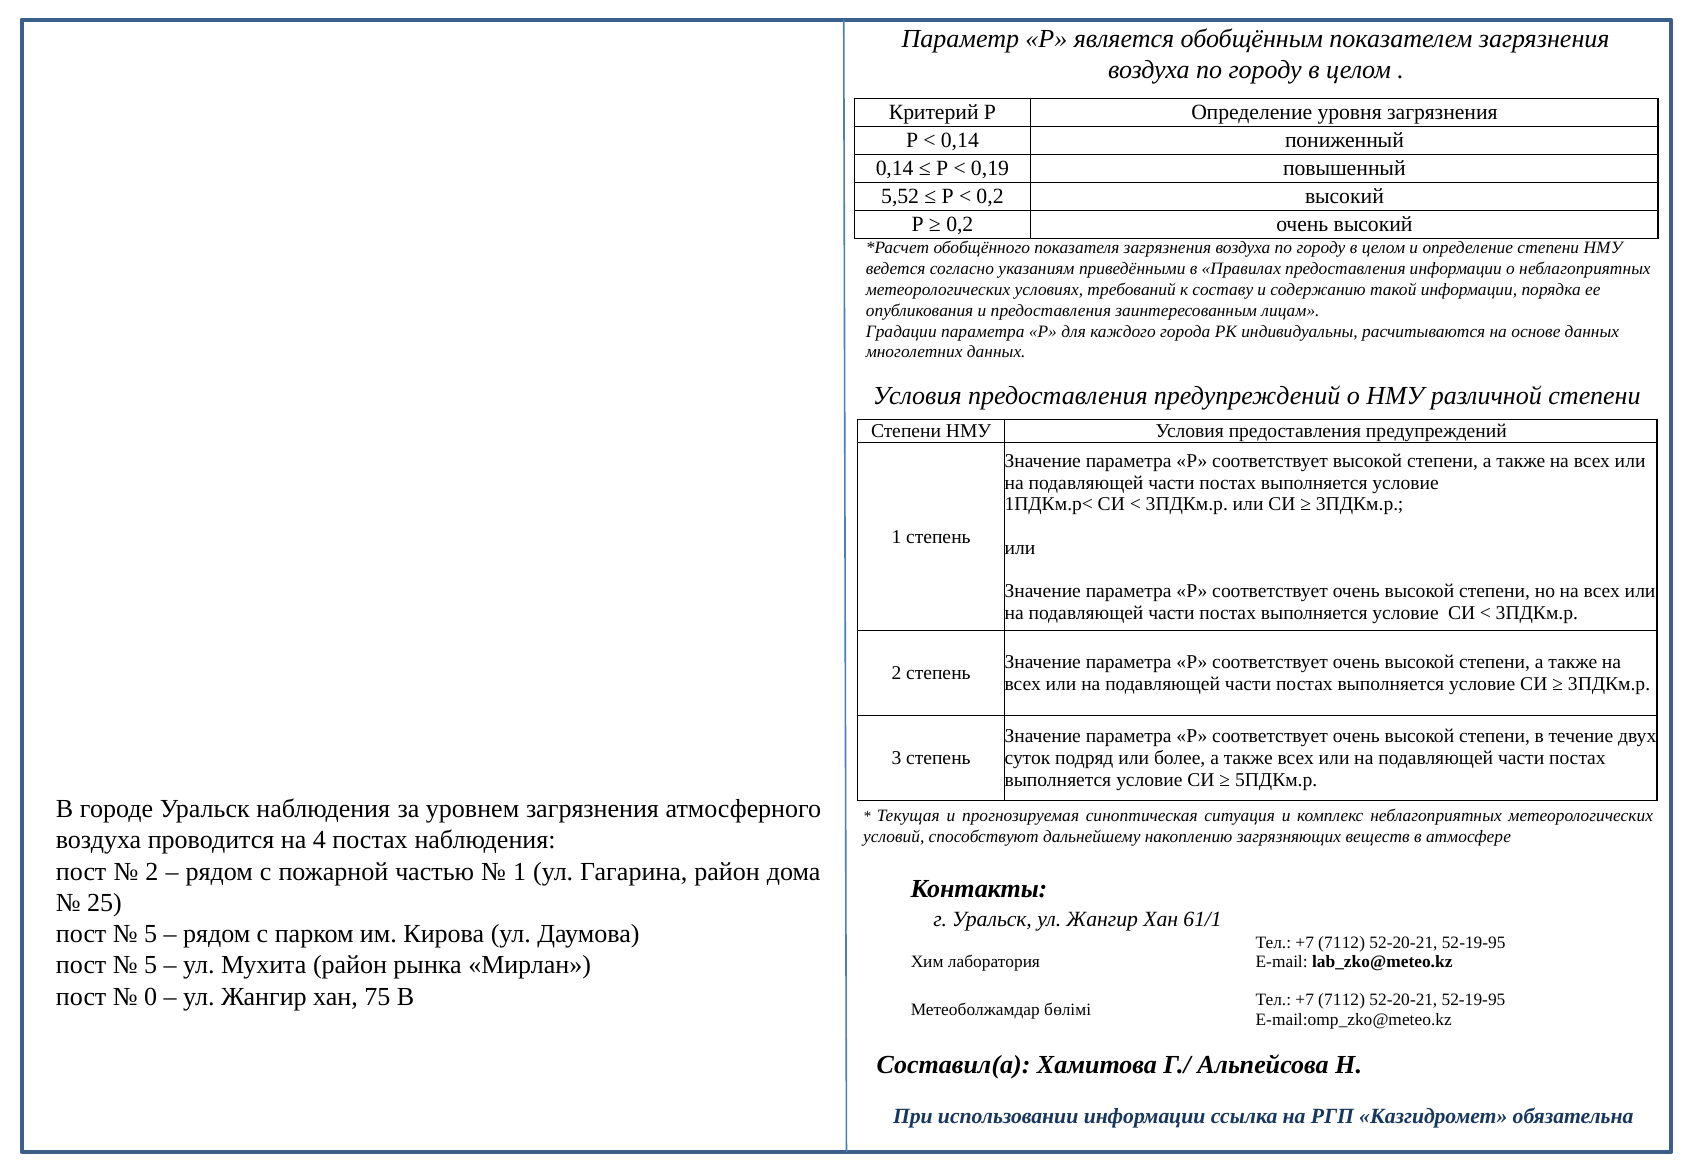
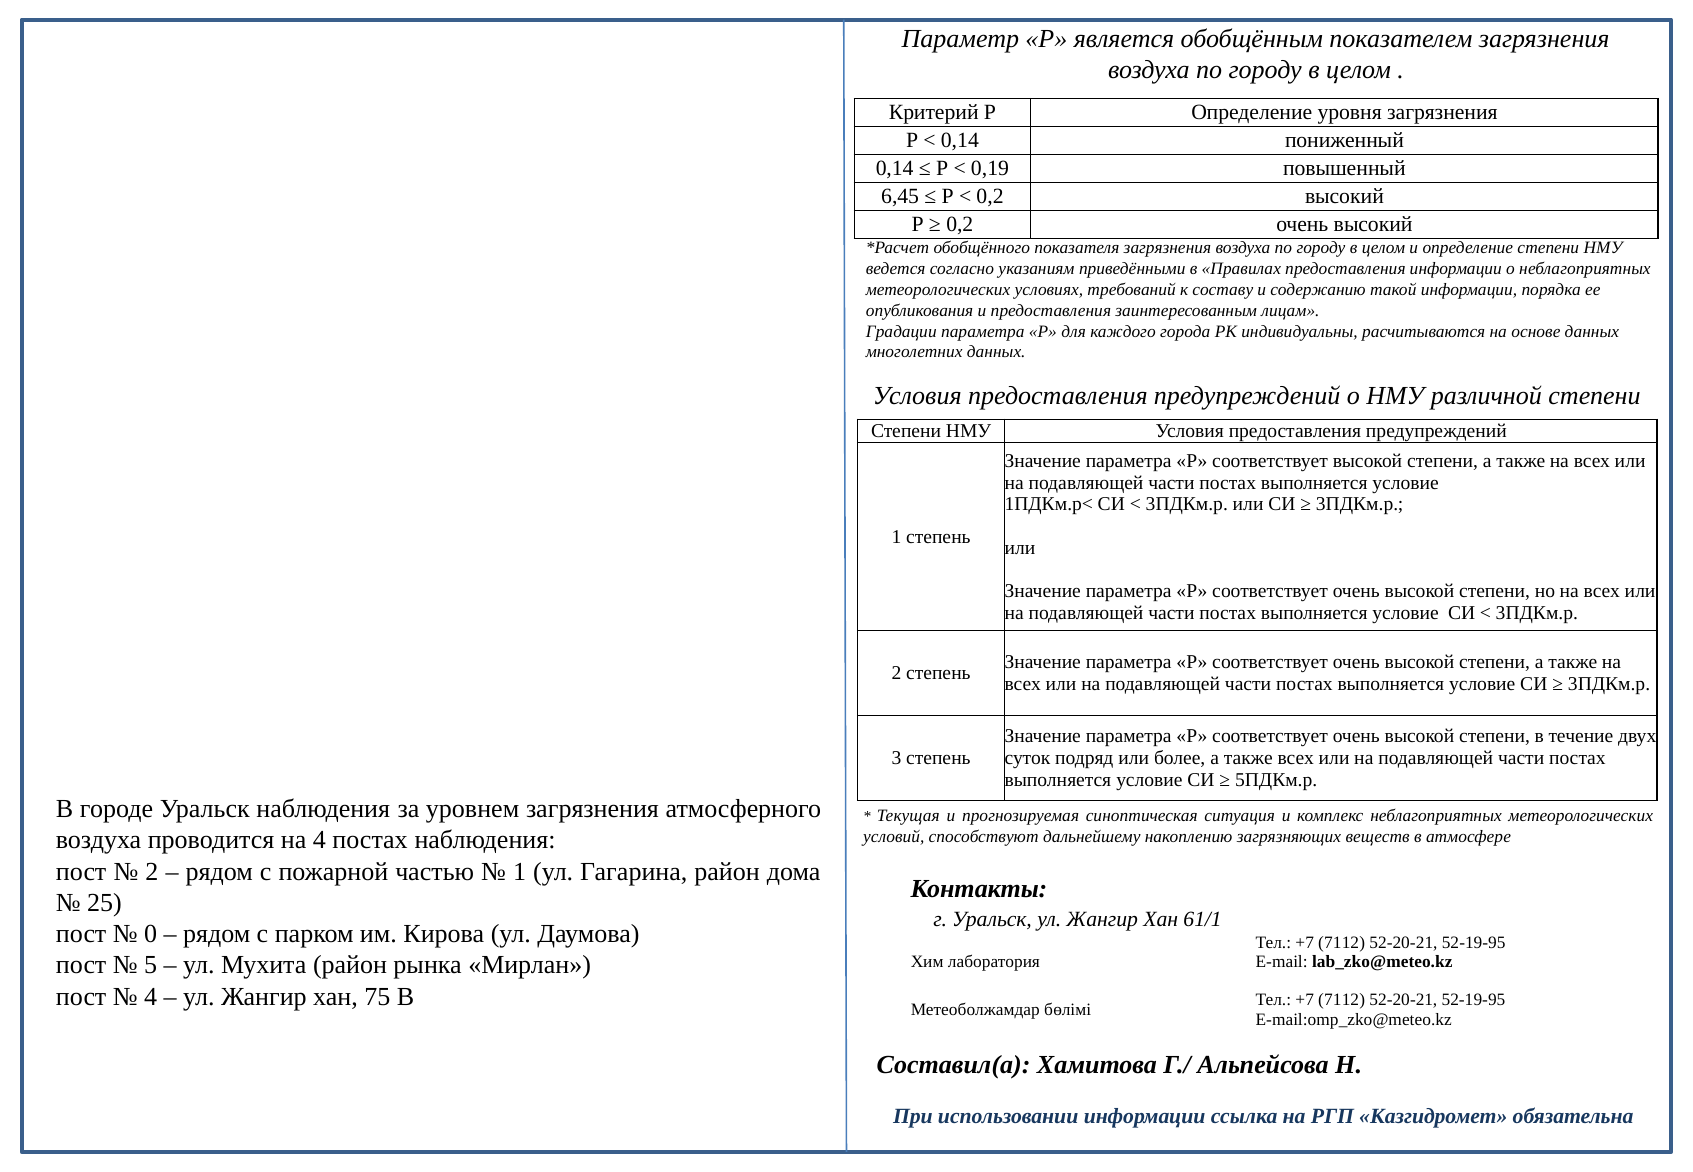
5,52: 5,52 -> 6,45
5 at (151, 934): 5 -> 0
0 at (151, 997): 0 -> 4
